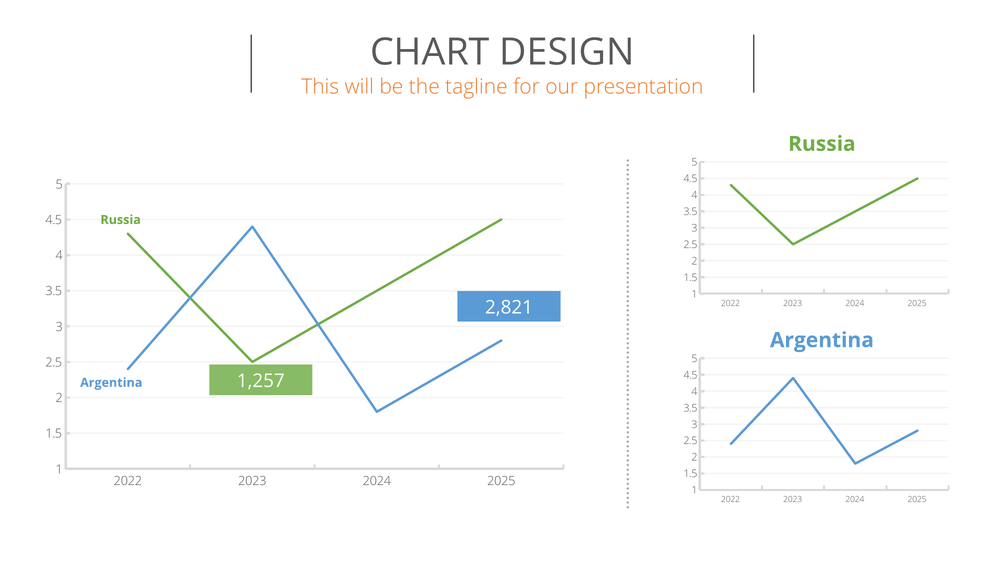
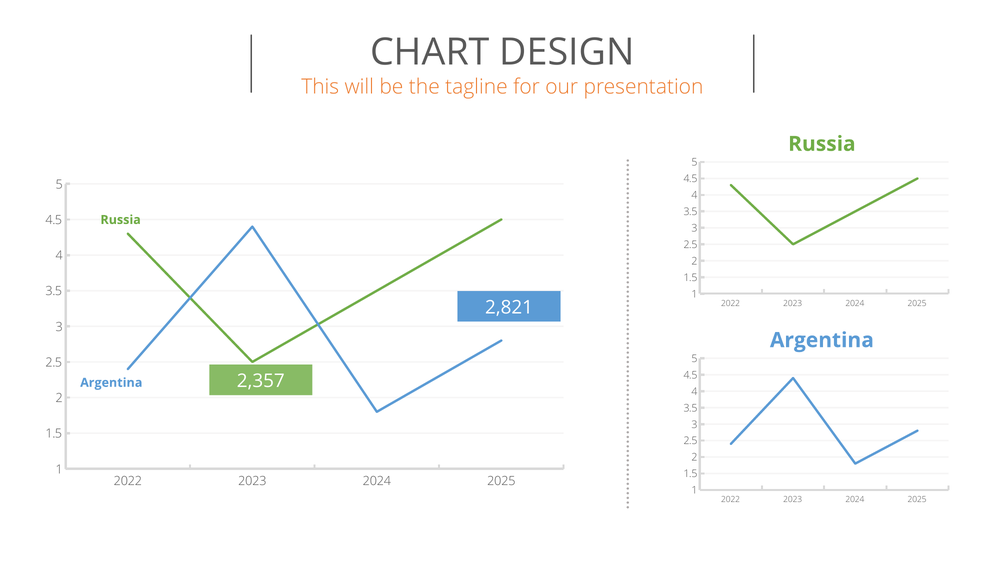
1,257: 1,257 -> 2,357
